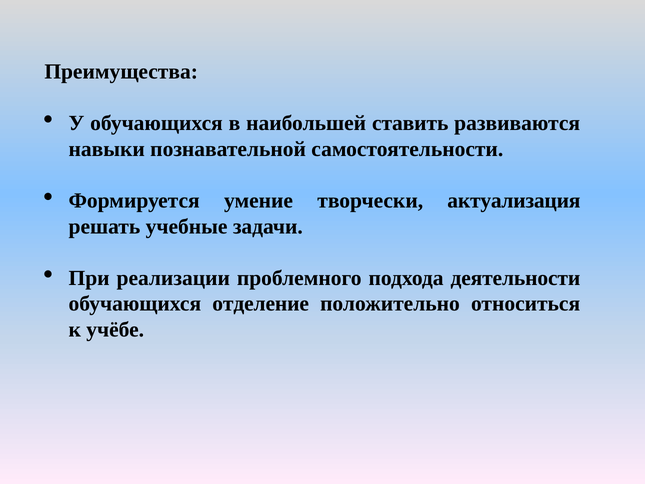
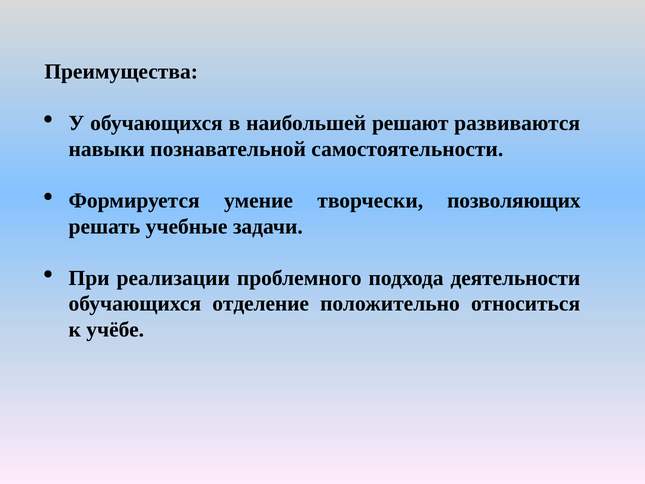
ставить: ставить -> решают
актуализация: актуализация -> позволяющих
